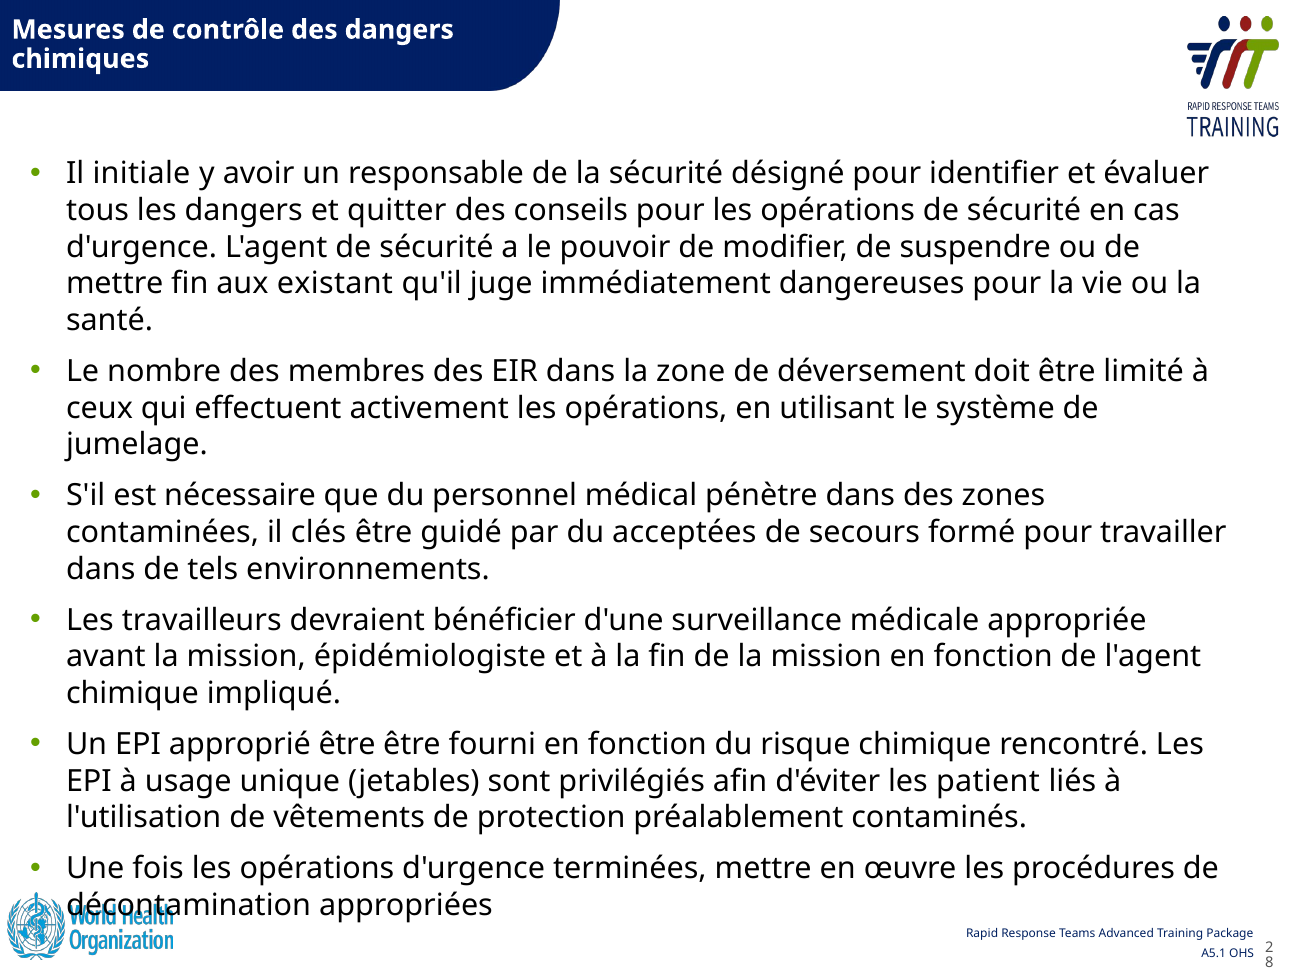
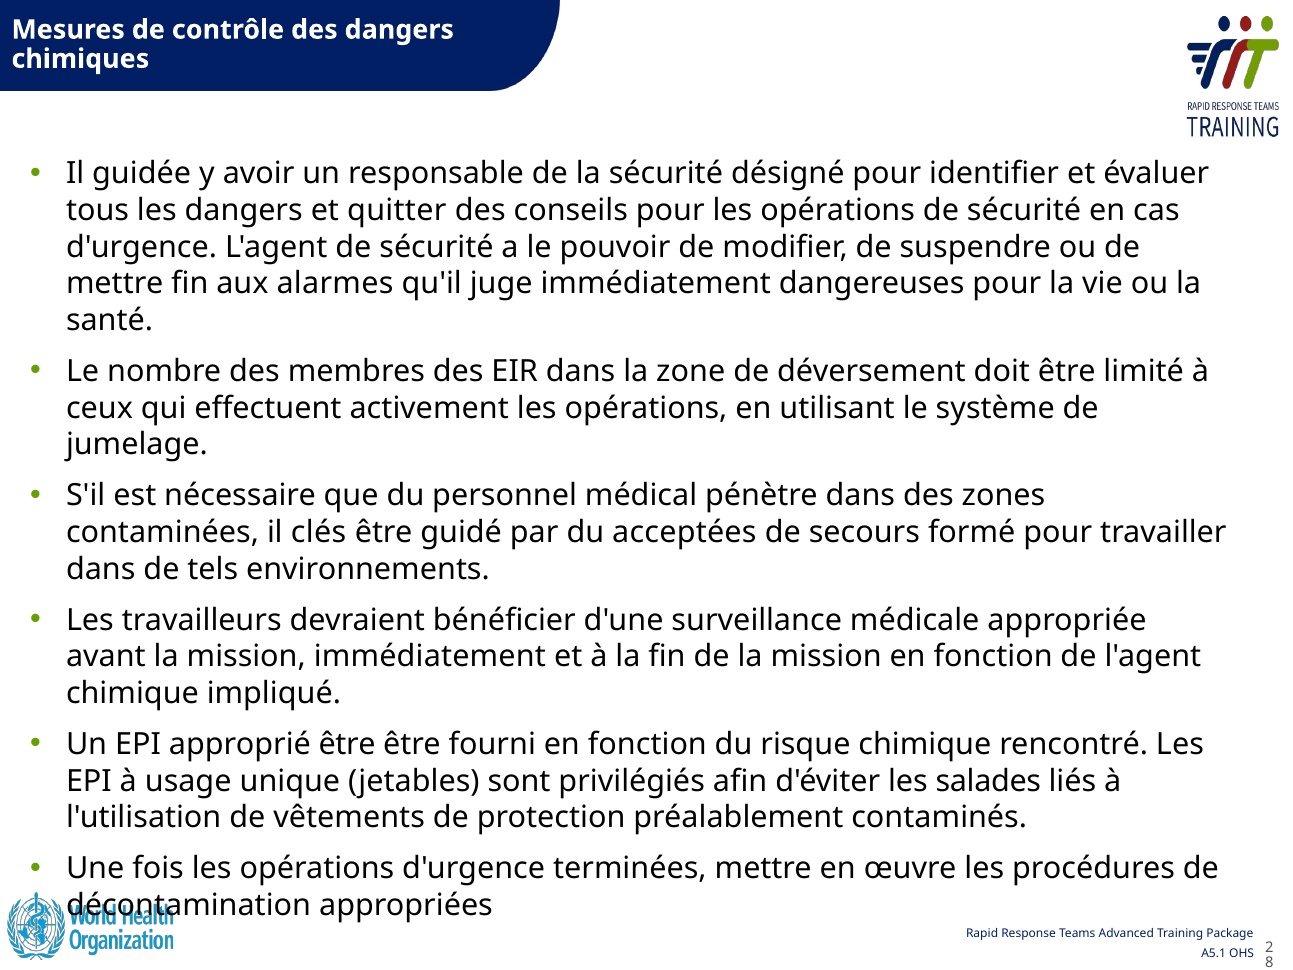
initiale: initiale -> guidée
existant: existant -> alarmes
mission épidémiologiste: épidémiologiste -> immédiatement
patient: patient -> salades
